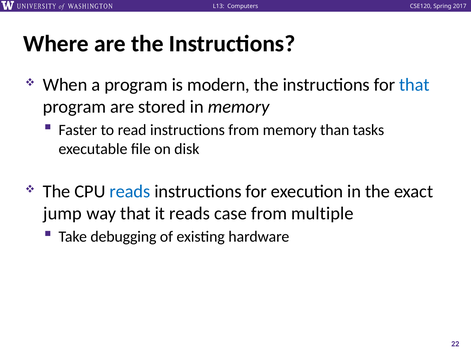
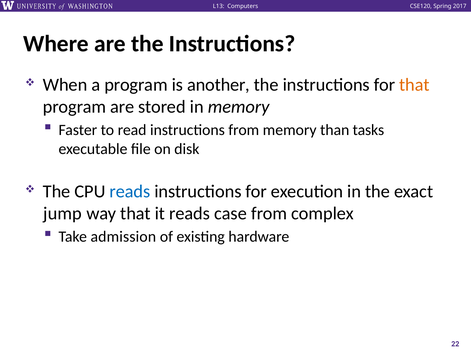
modern: modern -> another
that at (414, 85) colour: blue -> orange
multiple: multiple -> complex
debugging: debugging -> admission
